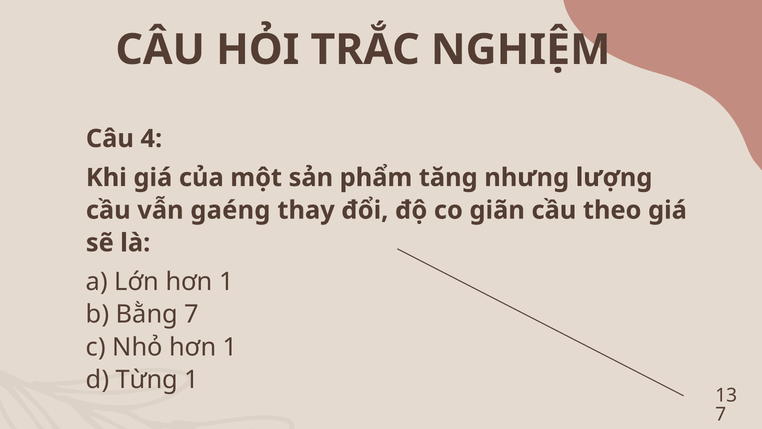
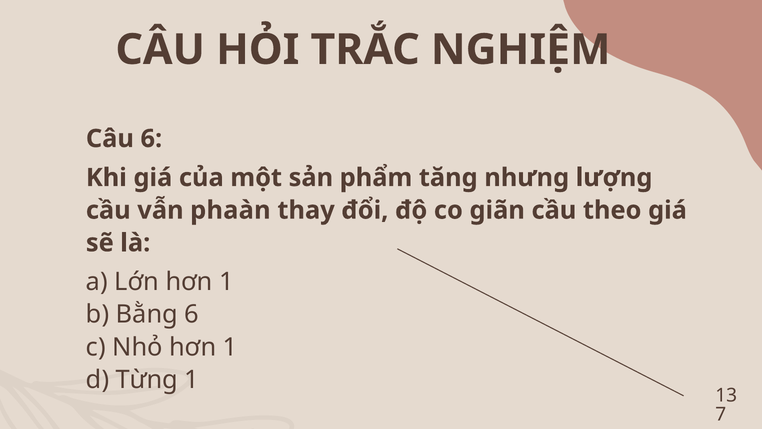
Câu 4: 4 -> 6
gaéng: gaéng -> phaàn
Bằng 7: 7 -> 6
